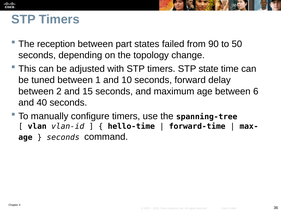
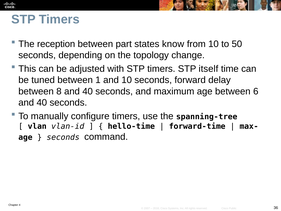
failed: failed -> know
from 90: 90 -> 10
state: state -> itself
2: 2 -> 8
15 at (88, 91): 15 -> 40
